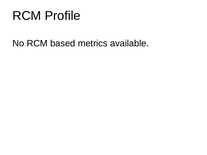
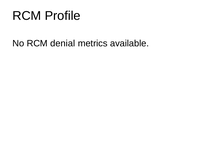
based: based -> denial
